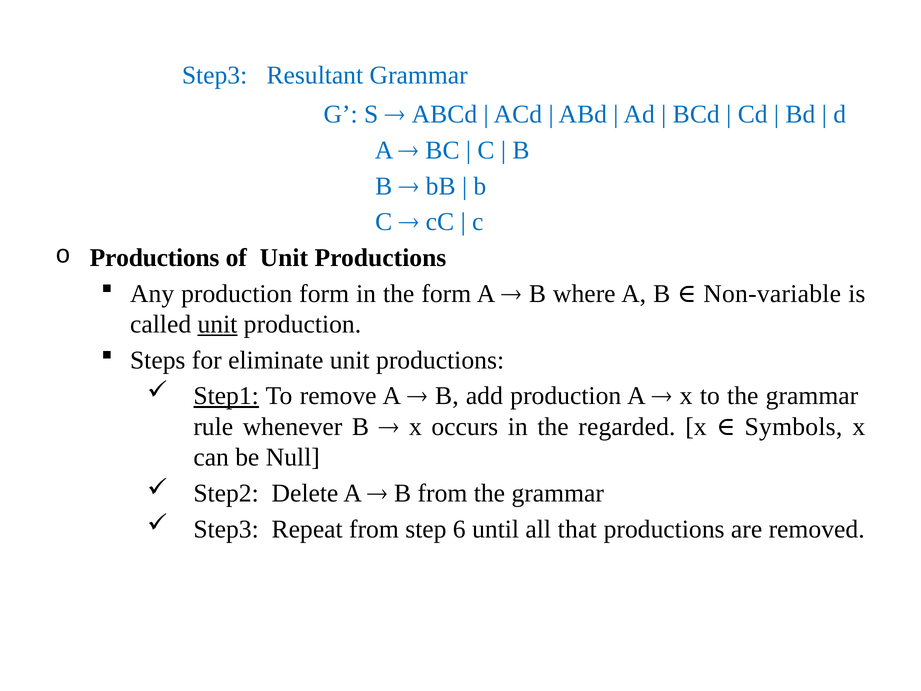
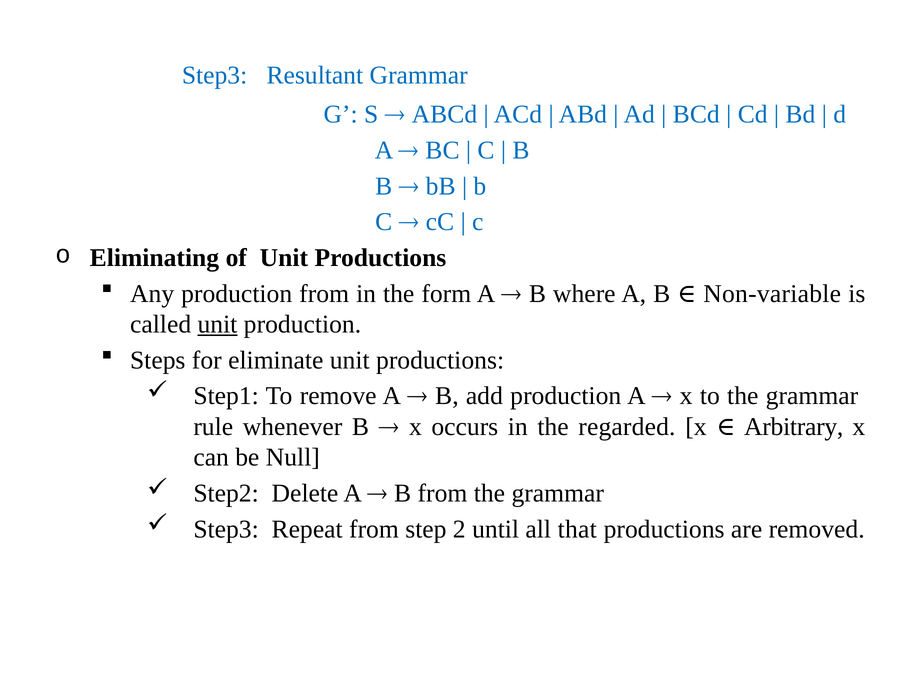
Productions at (155, 258): Productions -> Eliminating
production form: form -> from
Step1 underline: present -> none
Symbols: Symbols -> Arbitrary
6: 6 -> 2
